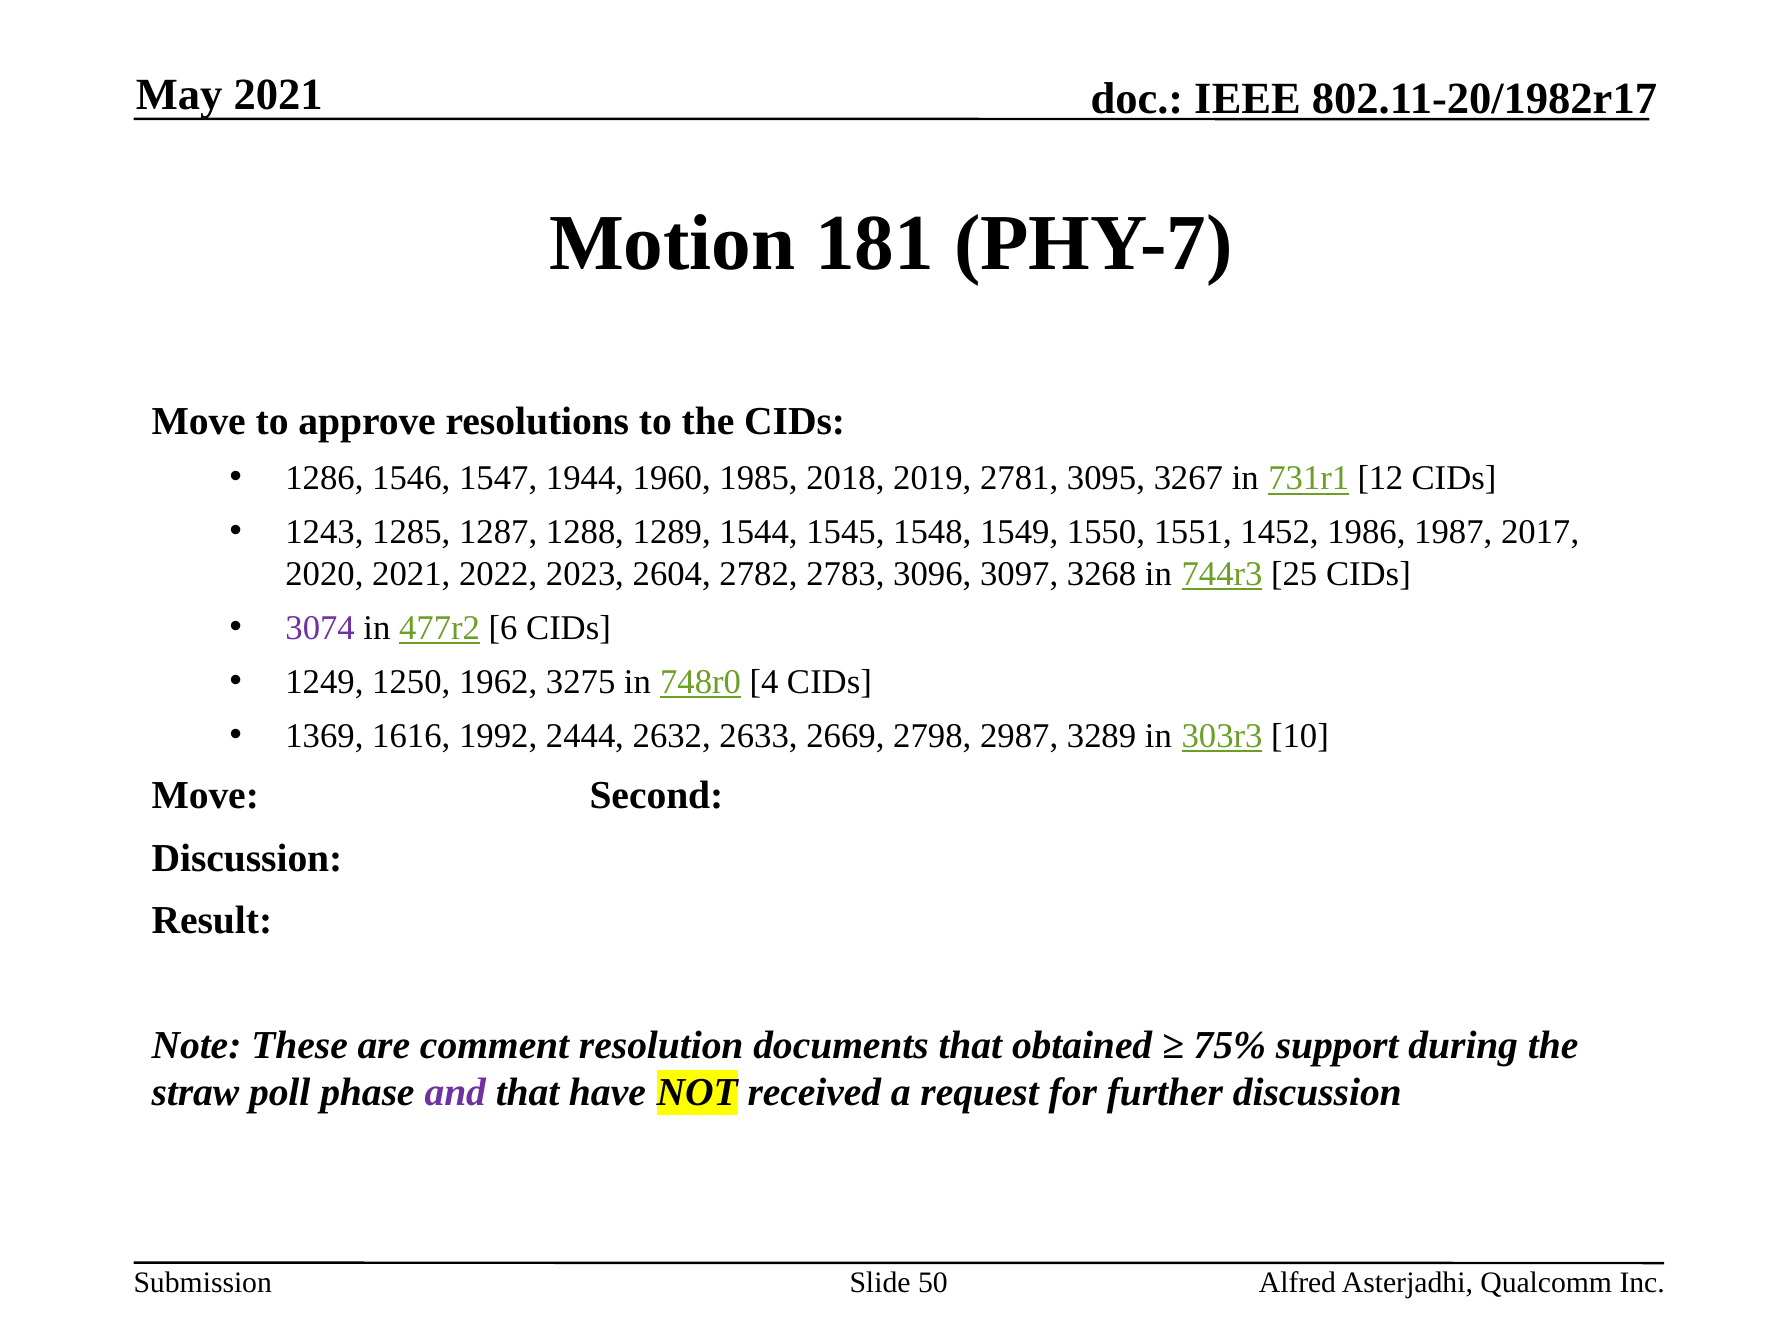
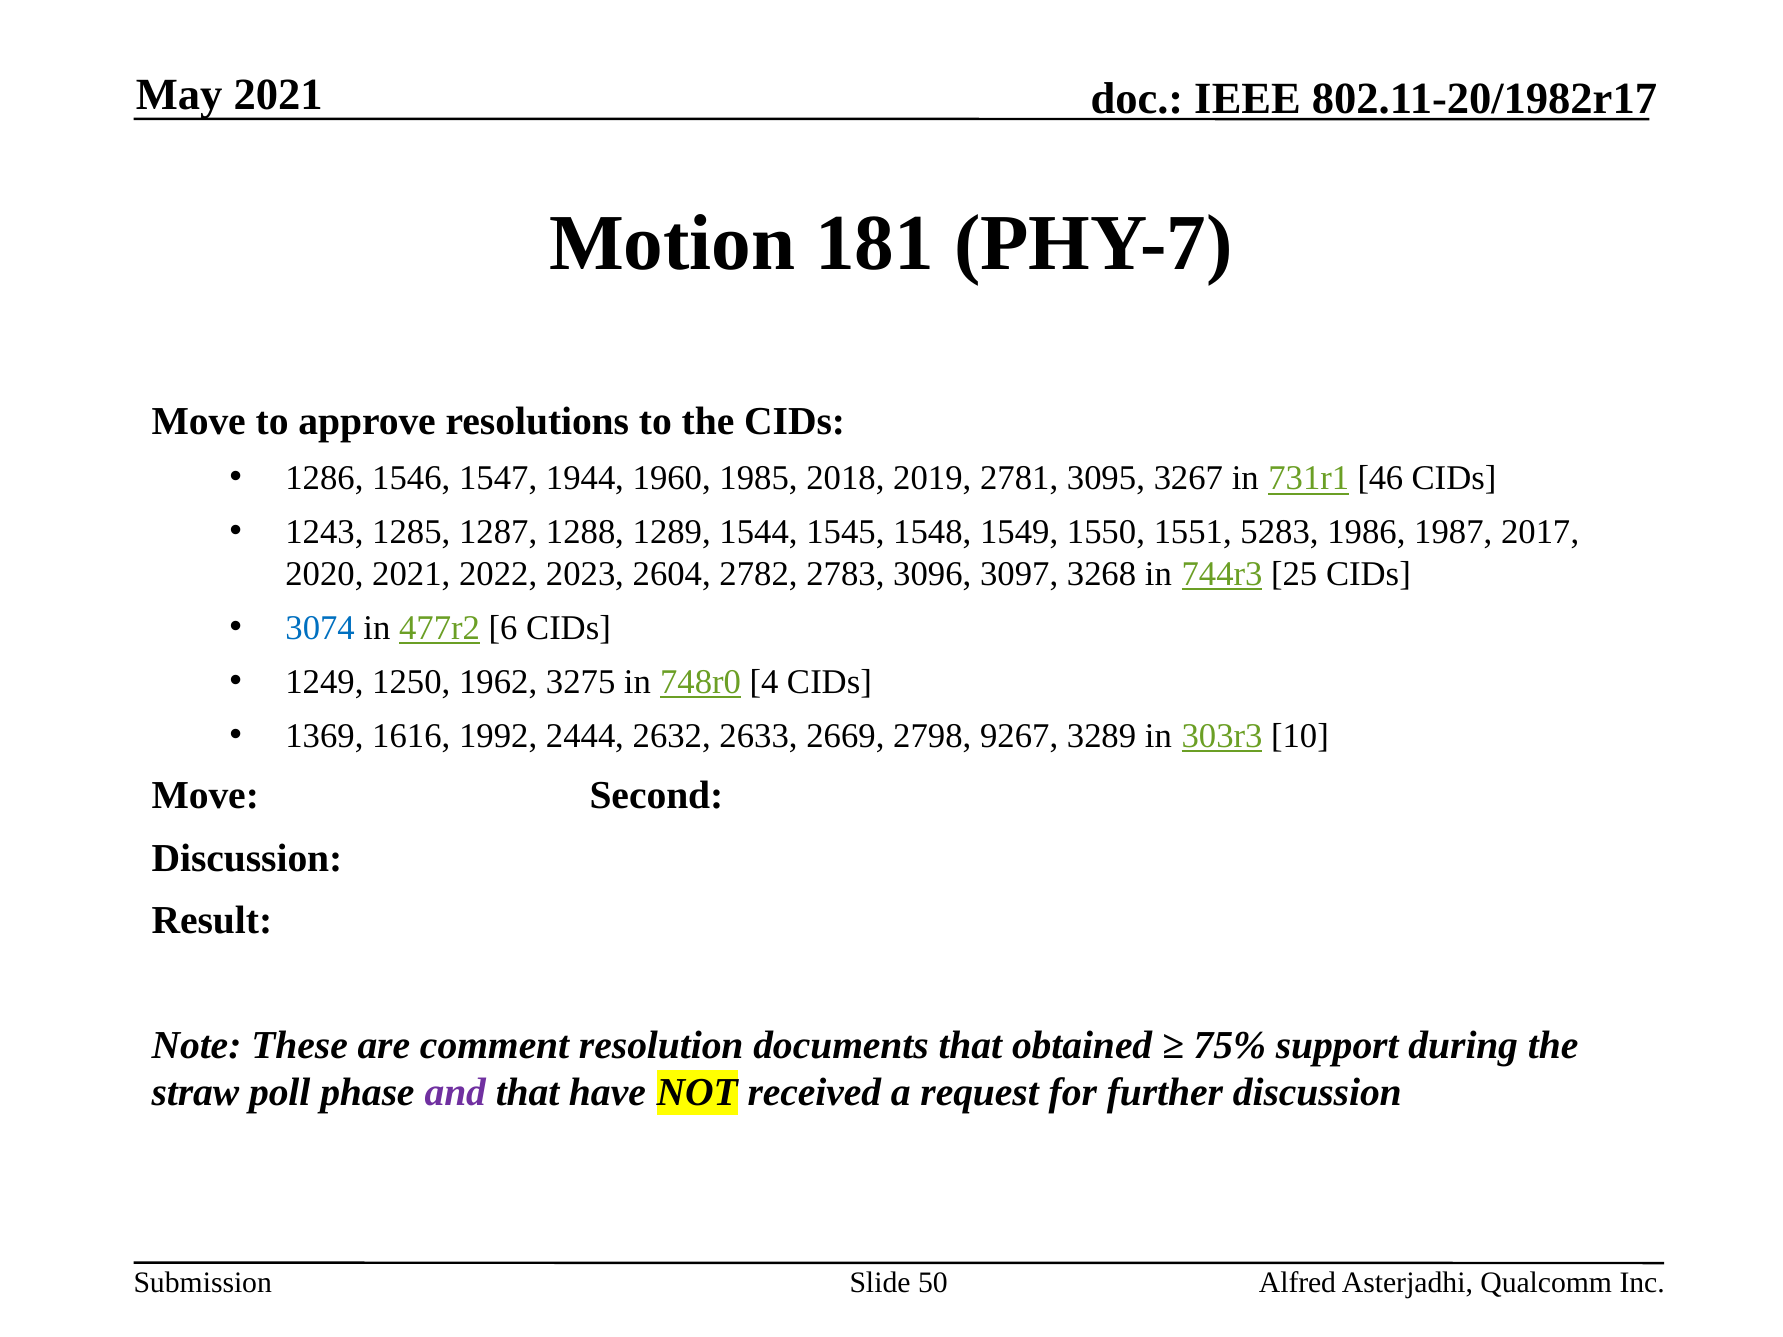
12: 12 -> 46
1452: 1452 -> 5283
3074 colour: purple -> blue
2987: 2987 -> 9267
